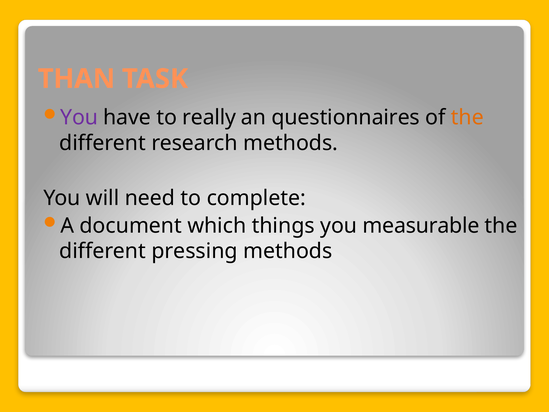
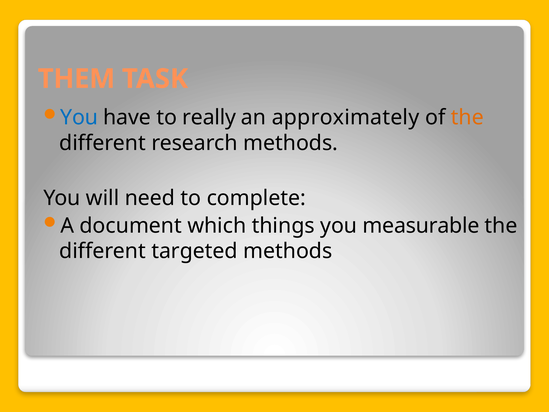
THAN: THAN -> THEM
You at (79, 118) colour: purple -> blue
questionnaires: questionnaires -> approximately
pressing: pressing -> targeted
